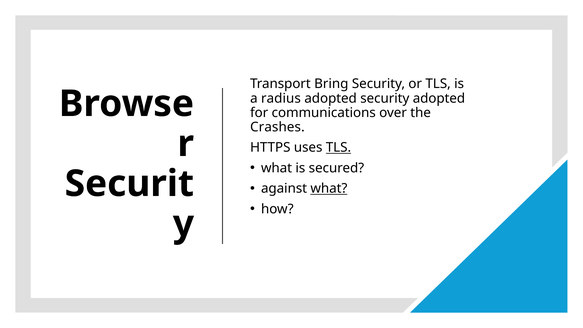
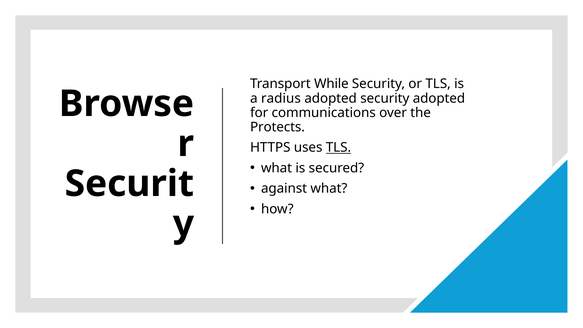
Bring: Bring -> While
Crashes: Crashes -> Protects
what at (329, 189) underline: present -> none
